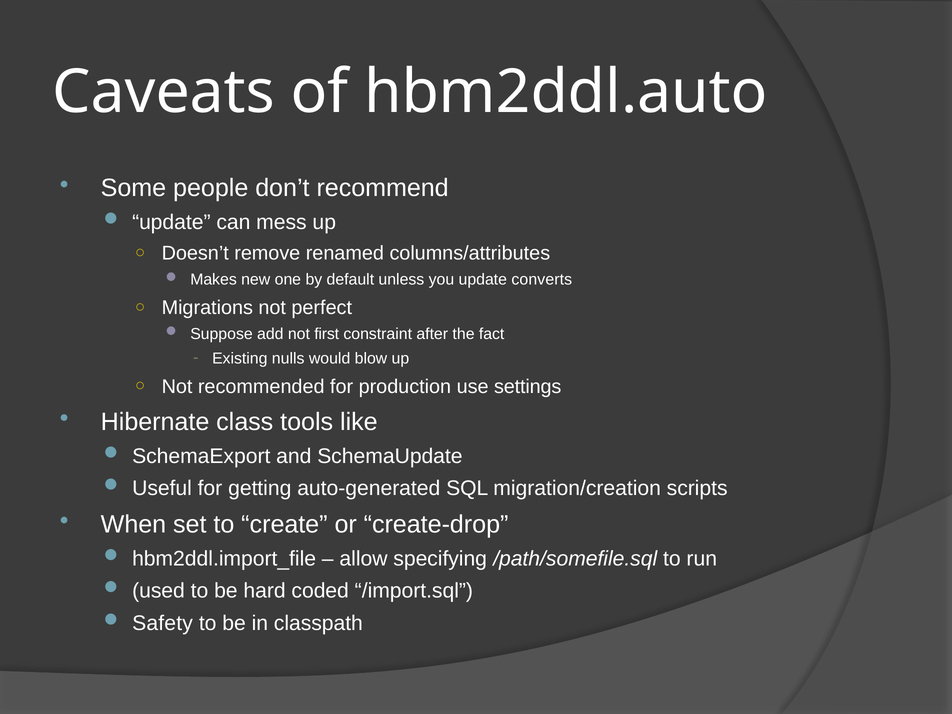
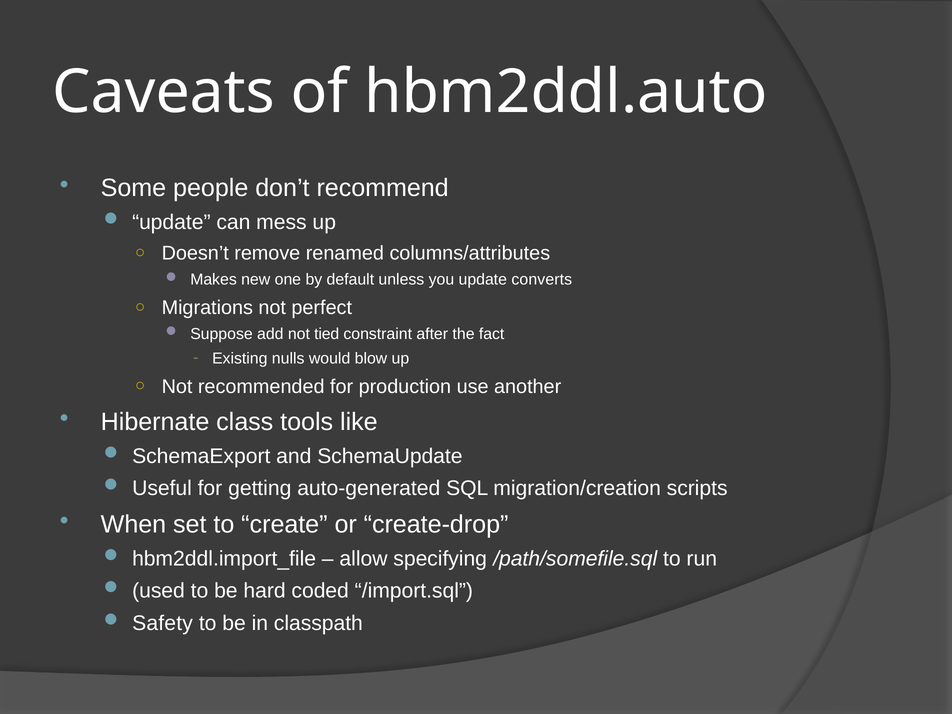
first: first -> tied
settings: settings -> another
